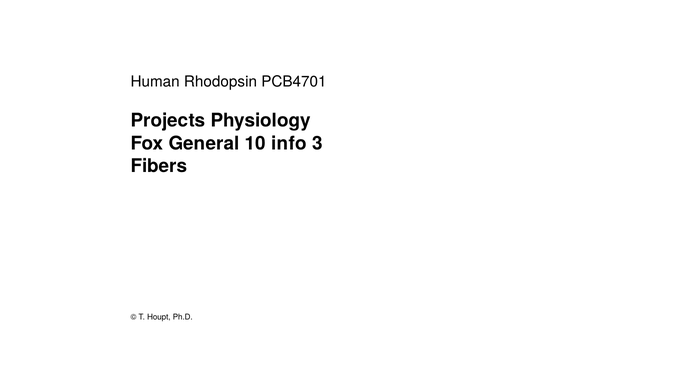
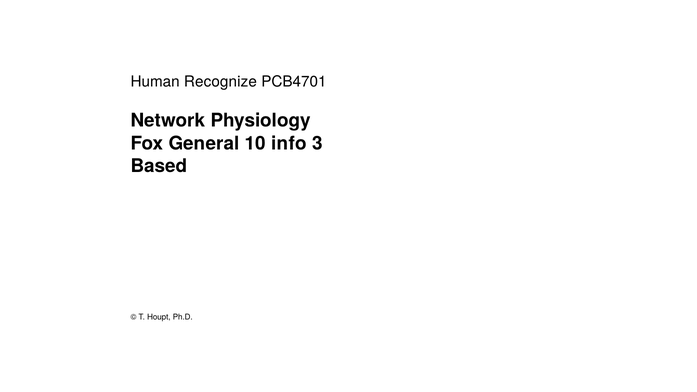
Rhodopsin: Rhodopsin -> Recognize
Projects: Projects -> Network
Fibers: Fibers -> Based
